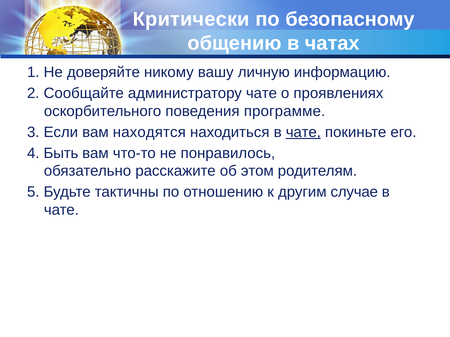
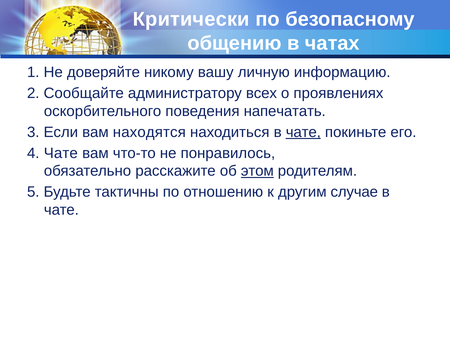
администратору чате: чате -> всех
программе: программе -> напечатать
4 Быть: Быть -> Чате
этом underline: none -> present
